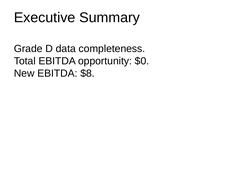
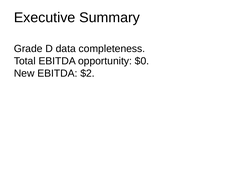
$8: $8 -> $2
